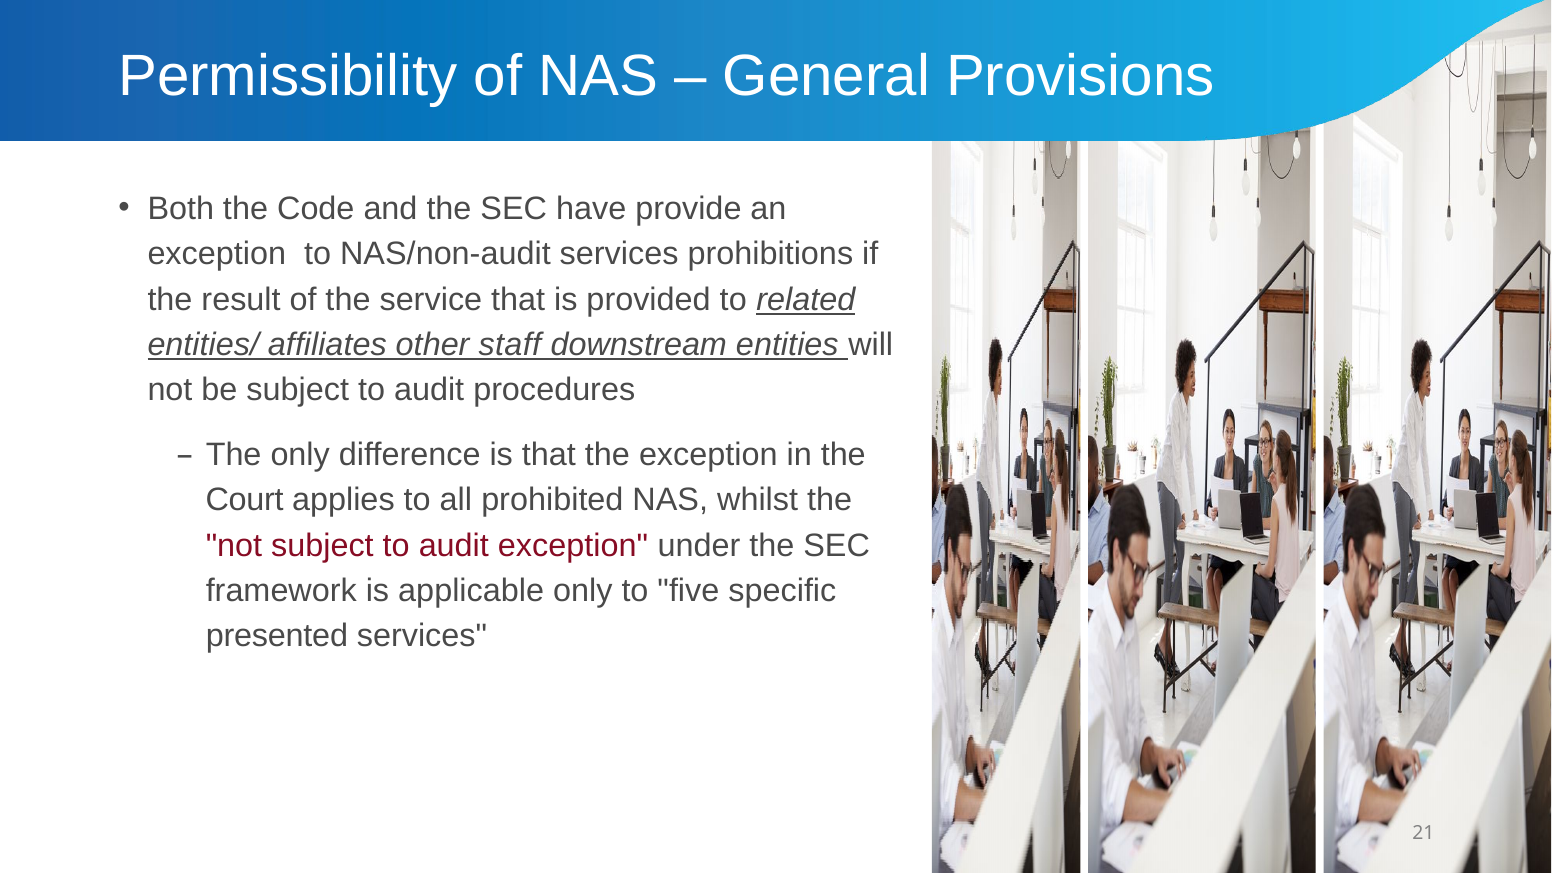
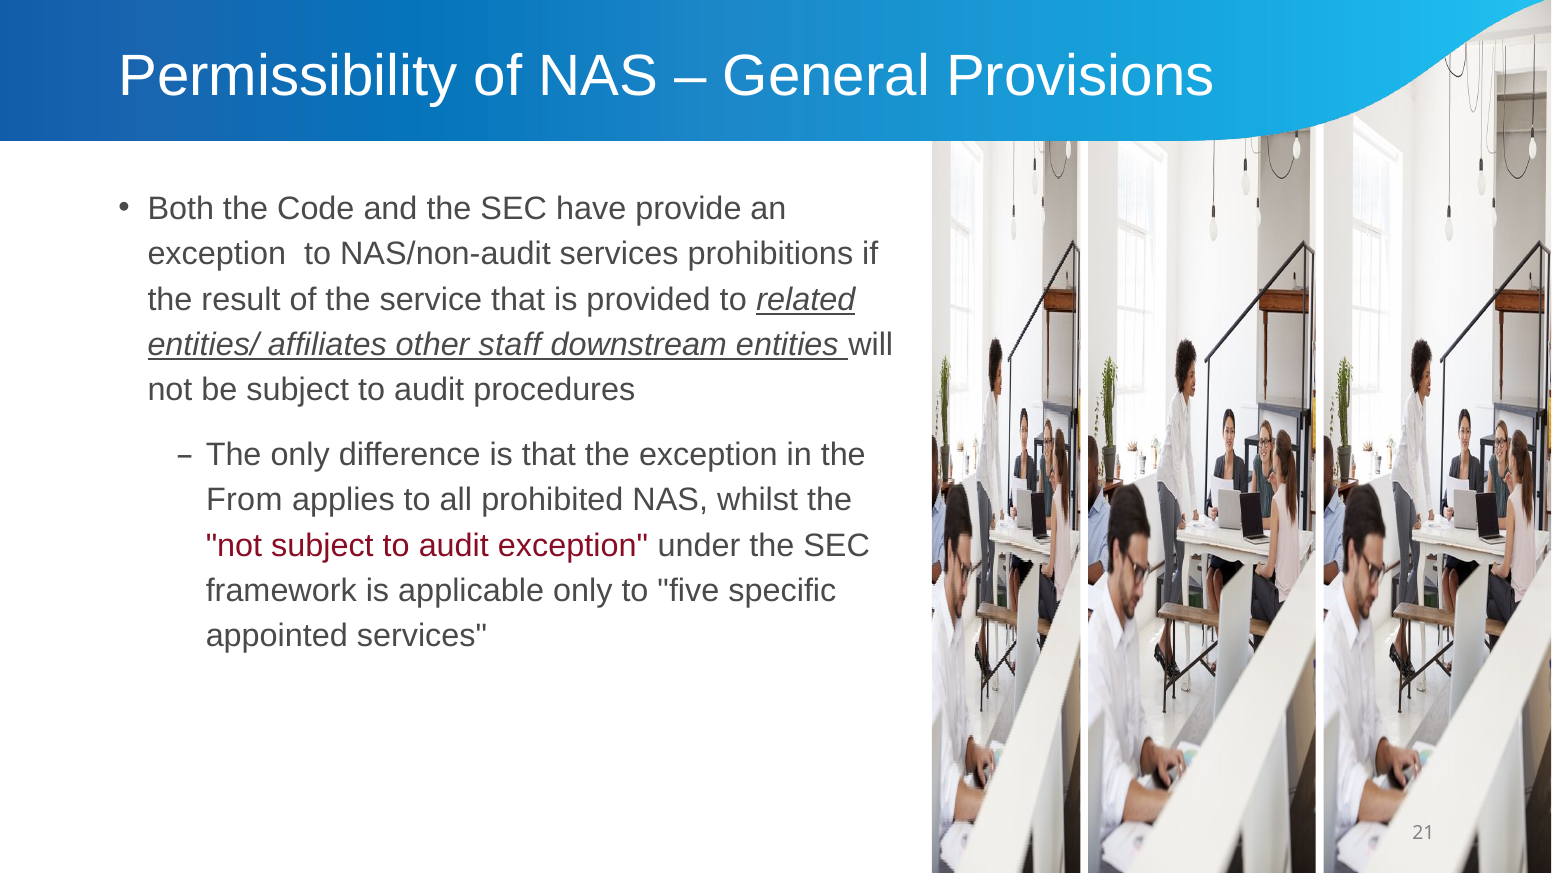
Court: Court -> From
presented: presented -> appointed
